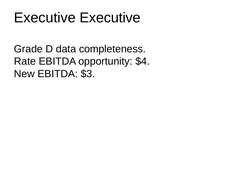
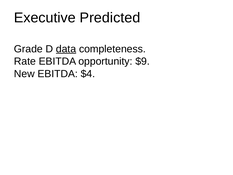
Executive Executive: Executive -> Predicted
data underline: none -> present
$4: $4 -> $9
$3: $3 -> $4
